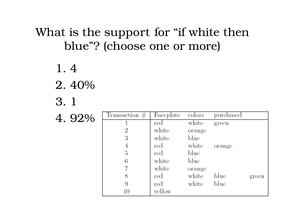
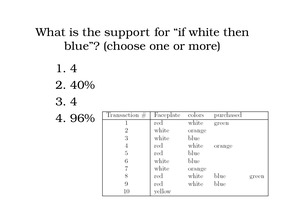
3 1: 1 -> 4
92%: 92% -> 96%
